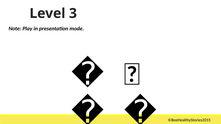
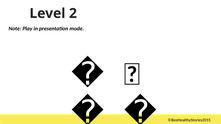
3: 3 -> 2
